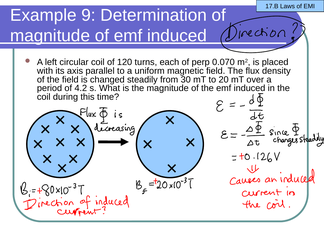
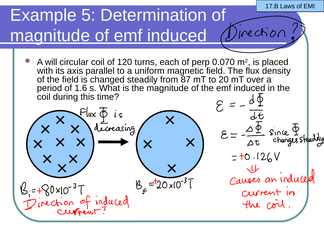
9: 9 -> 5
left: left -> will
30: 30 -> 87
4.2: 4.2 -> 1.6
